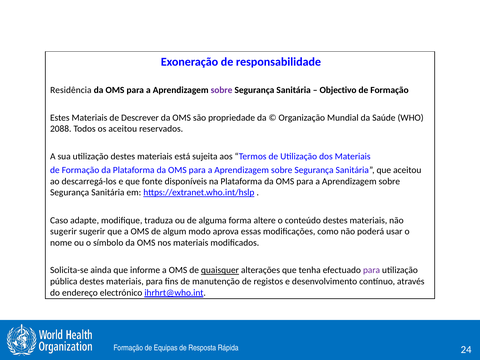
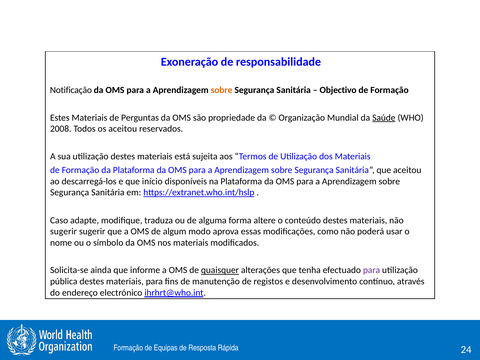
Residência: Residência -> Notificação
sobre at (222, 90) colour: purple -> orange
Descrever: Descrever -> Perguntas
Saúde underline: none -> present
2088: 2088 -> 2008
fonte: fonte -> início
